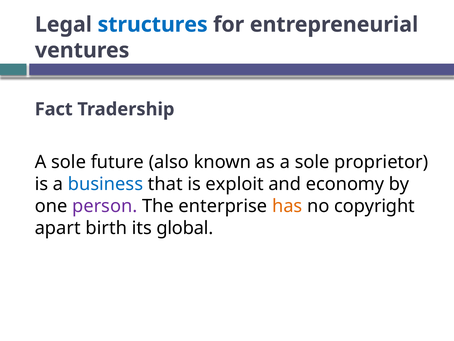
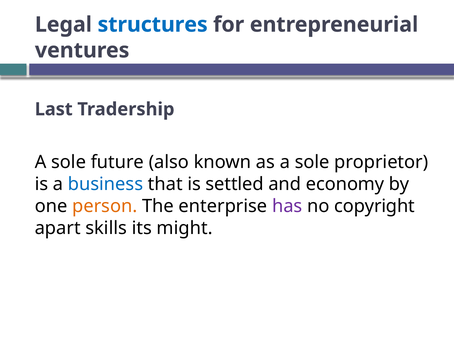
Fact: Fact -> Last
exploit: exploit -> settled
person colour: purple -> orange
has colour: orange -> purple
birth: birth -> skills
global: global -> might
